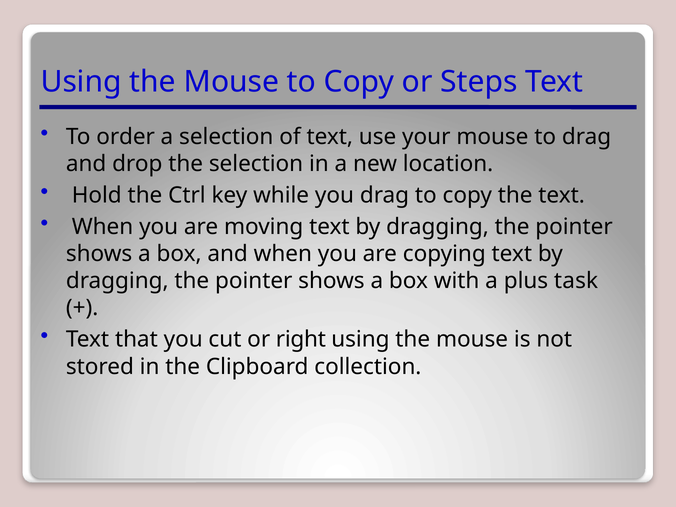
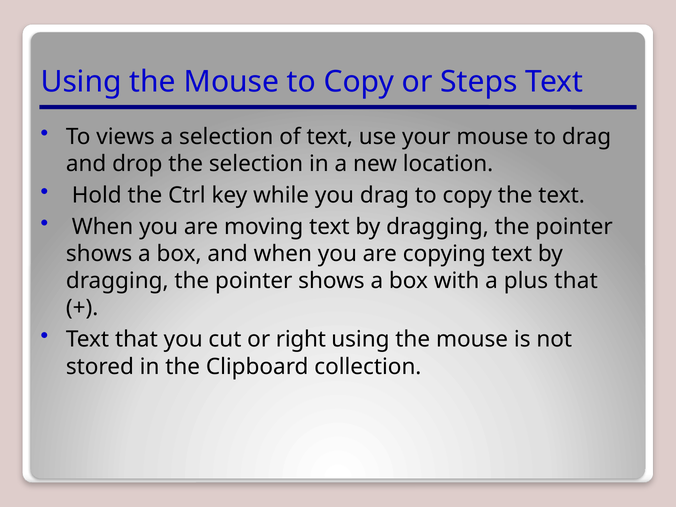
order: order -> views
plus task: task -> that
